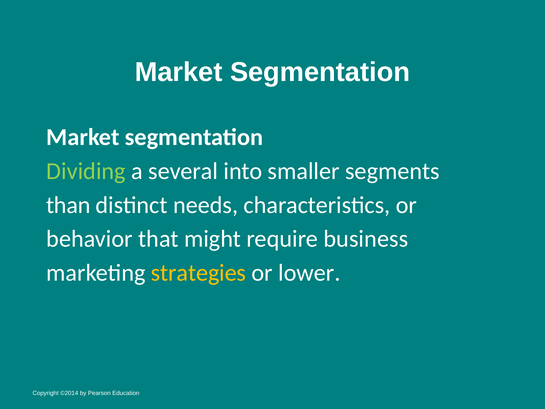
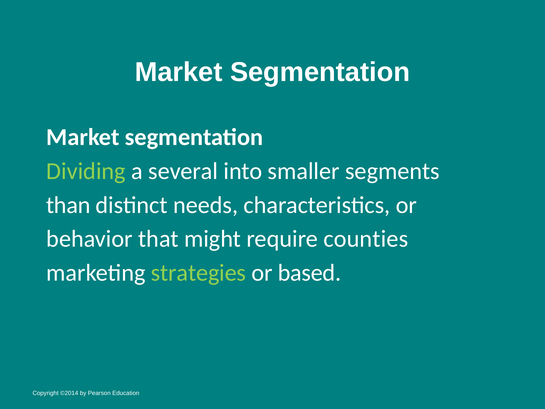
business: business -> counties
strategies colour: yellow -> light green
lower: lower -> based
